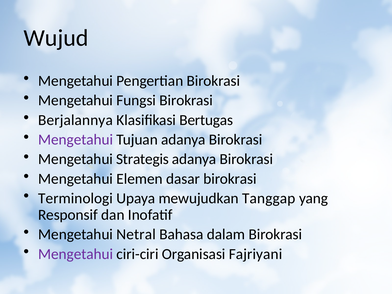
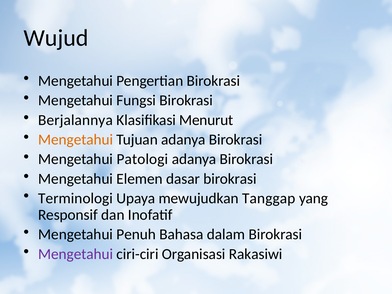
Bertugas: Bertugas -> Menurut
Mengetahui at (76, 140) colour: purple -> orange
Strategis: Strategis -> Patologi
Netral: Netral -> Penuh
Fajriyani: Fajriyani -> Rakasiwi
